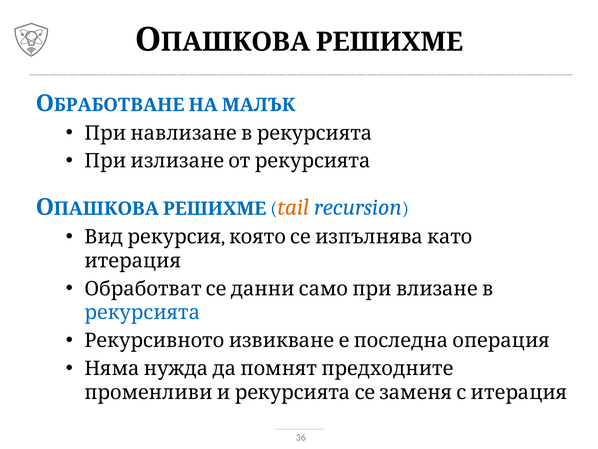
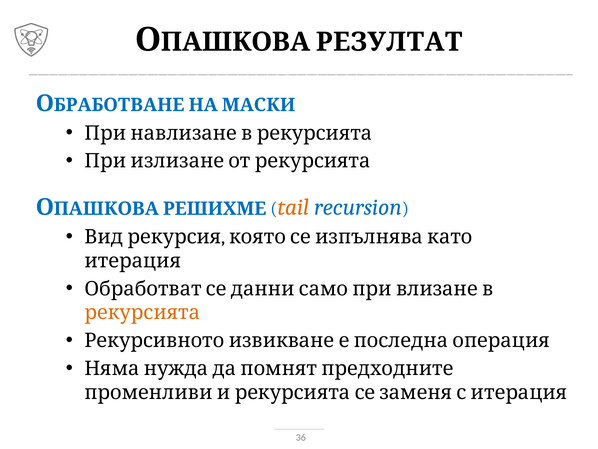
РЕШИХМЕ at (390, 42): РЕШИХМЕ -> РЕЗУЛТАТ
МАЛЪК: МАЛЪК -> МАСКИ
рекурсията colour: blue -> orange
